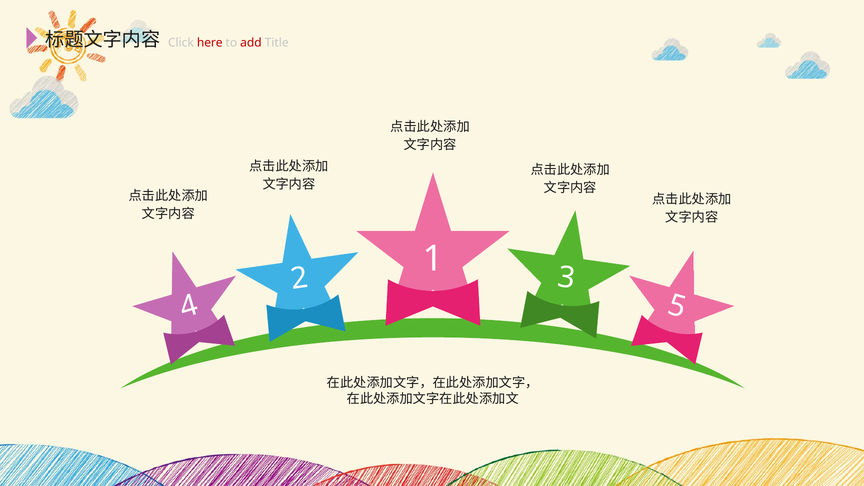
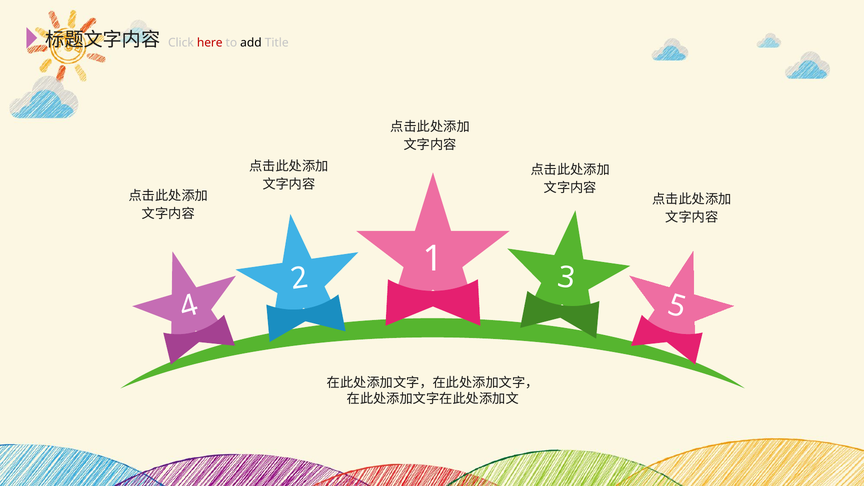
add colour: red -> black
